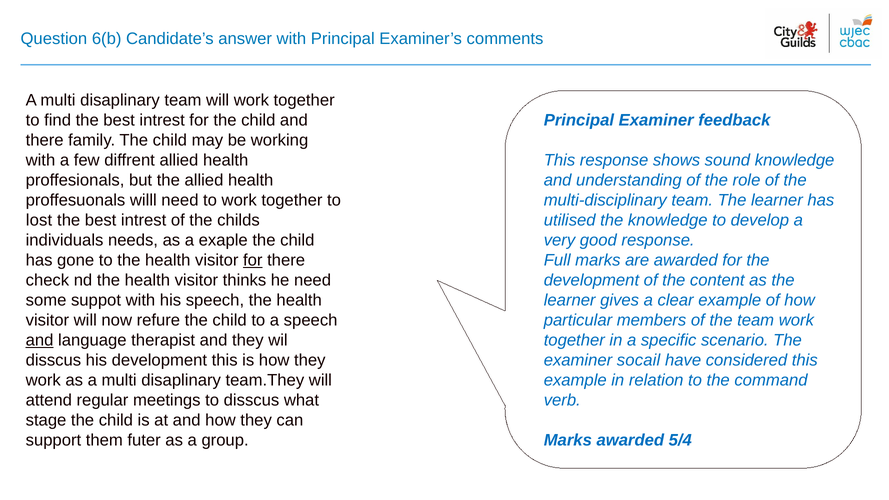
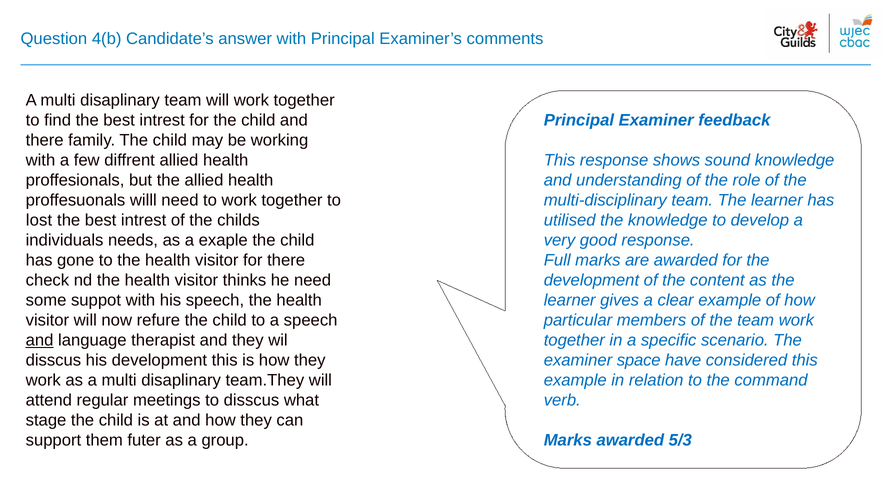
6(b: 6(b -> 4(b
for at (253, 260) underline: present -> none
socail: socail -> space
5/4: 5/4 -> 5/3
